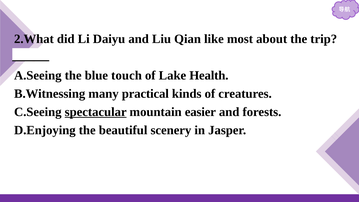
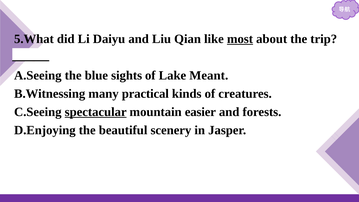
2.What: 2.What -> 5.What
most underline: none -> present
touch: touch -> sights
Health: Health -> Meant
